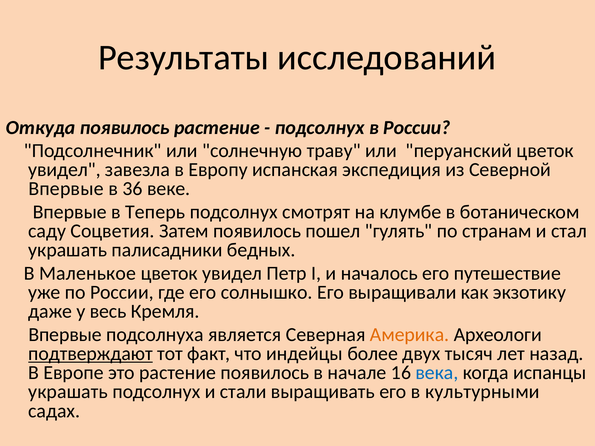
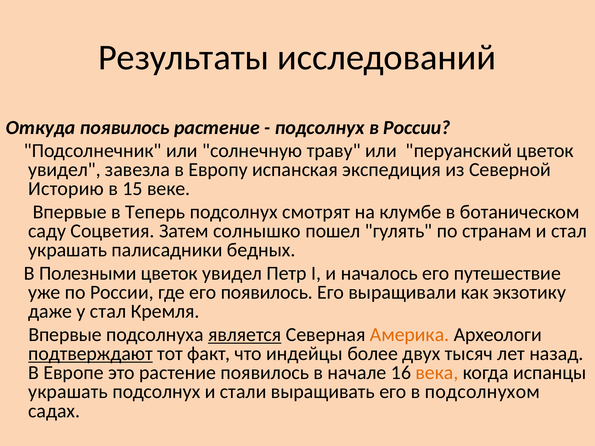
Впервые at (66, 189): Впервые -> Историю
36: 36 -> 15
Затем появилось: появилось -> солнышко
Маленькое: Маленькое -> Полезными
его солнышко: солнышко -> появилось
у весь: весь -> стал
является underline: none -> present
века colour: blue -> orange
культурными: культурными -> подсолнухом
